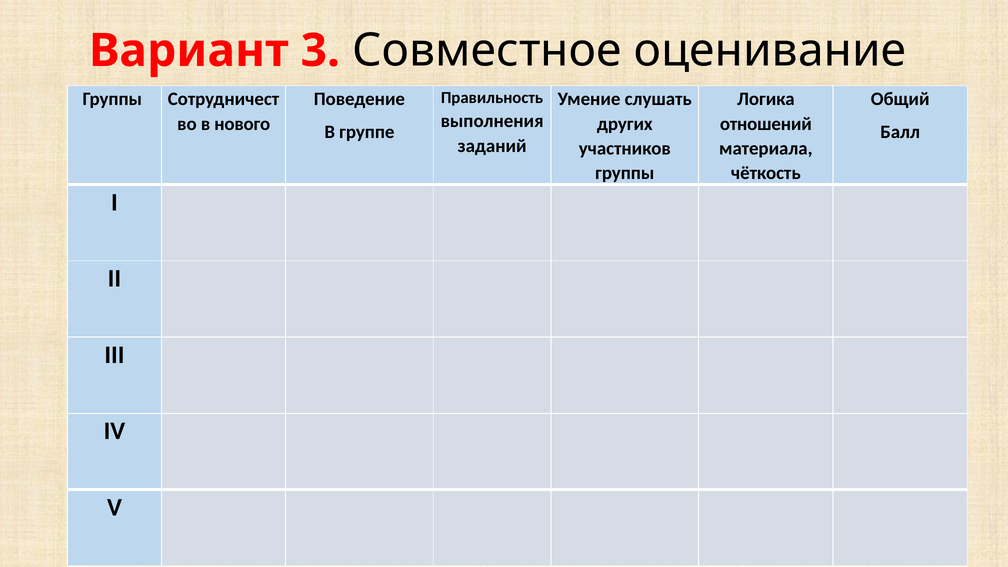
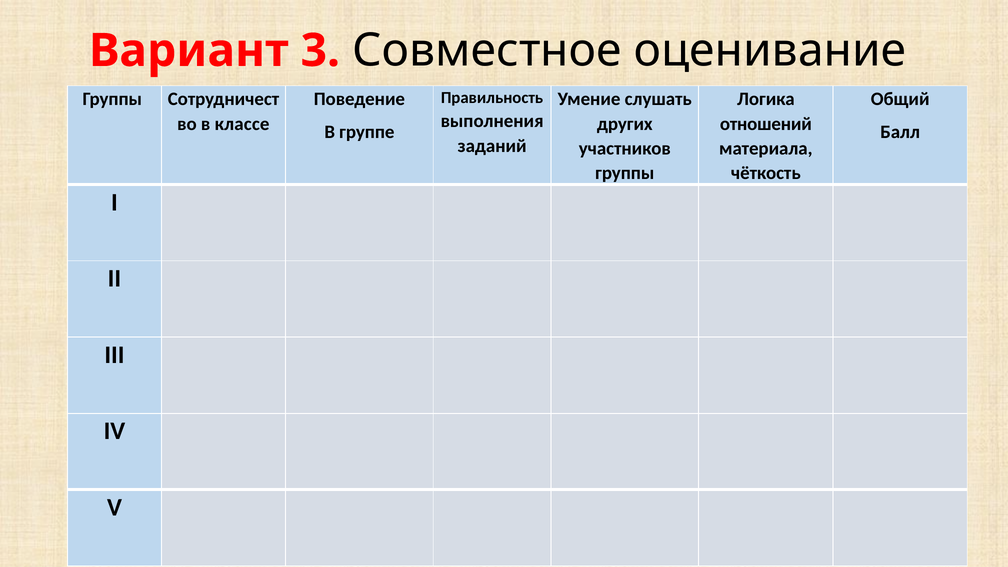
нового: нового -> классе
